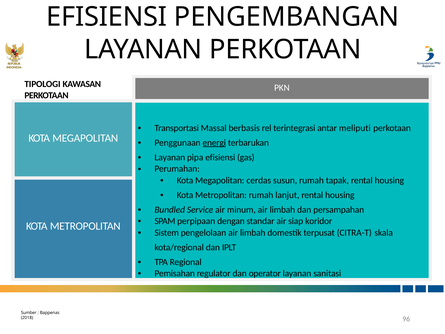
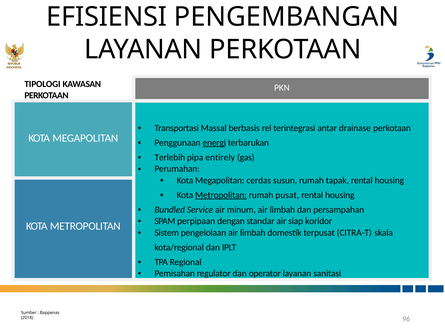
meliputi: meliputi -> drainase
Layanan at (170, 157): Layanan -> Terlebih
pipa efisiensi: efisiensi -> entirely
Metropolitan at (221, 195) underline: none -> present
lanjut: lanjut -> pusat
